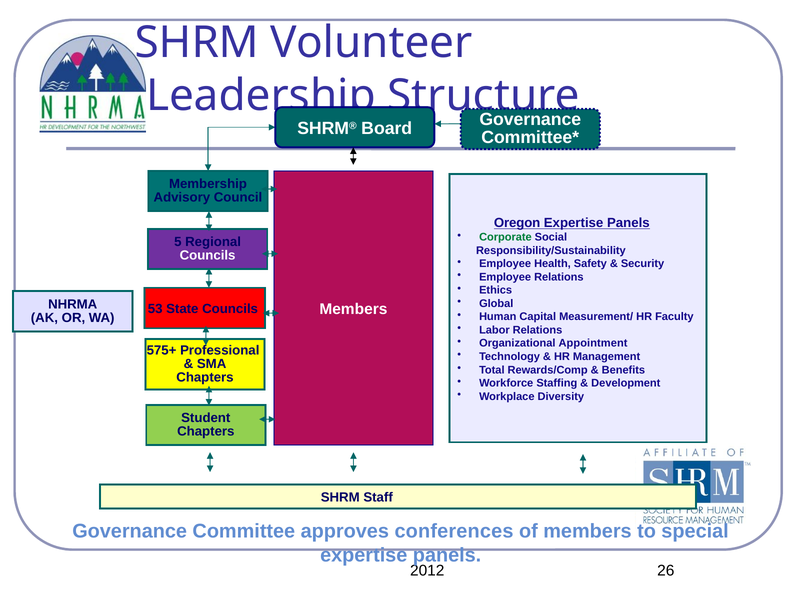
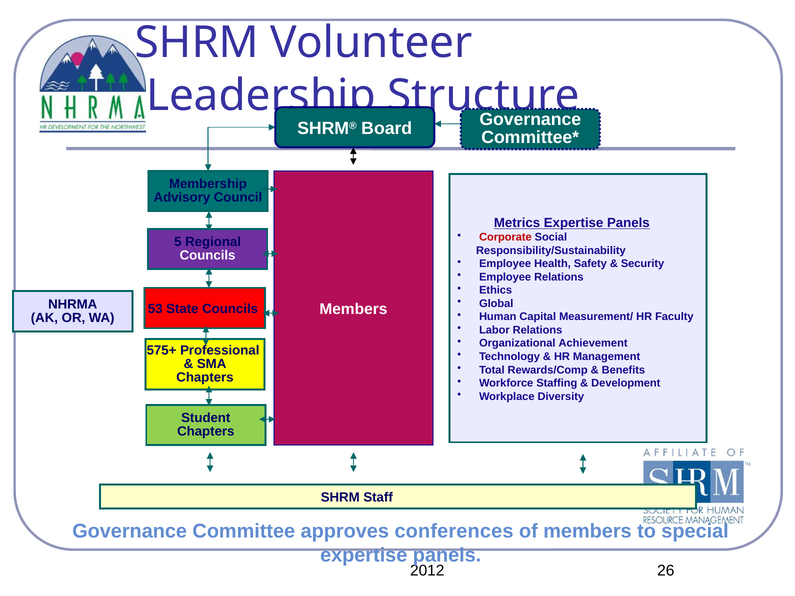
Oregon: Oregon -> Metrics
Corporate colour: green -> red
Appointment: Appointment -> Achievement
